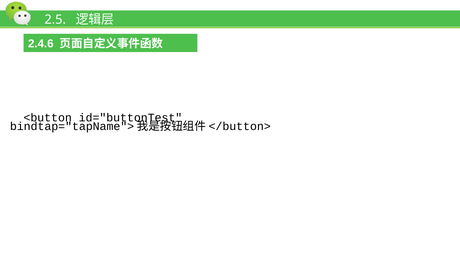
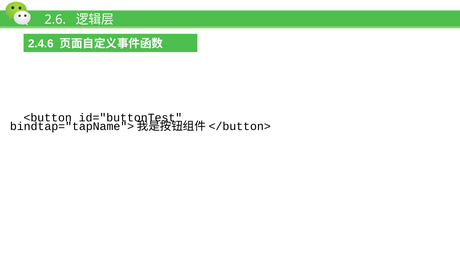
2.5: 2.5 -> 2.6
